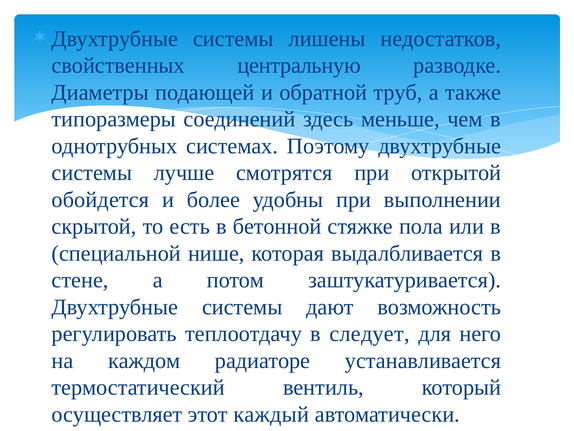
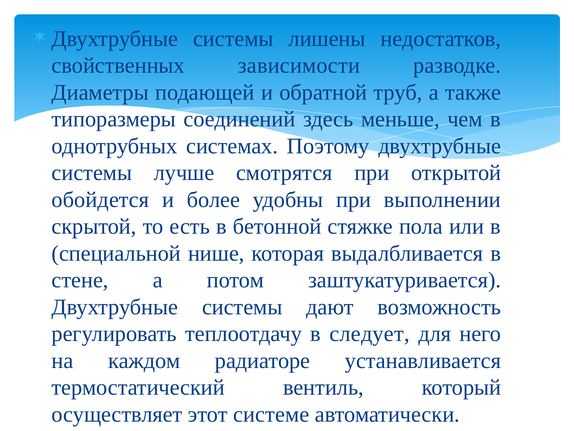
центральную: центральную -> зависимости
каждый: каждый -> системе
